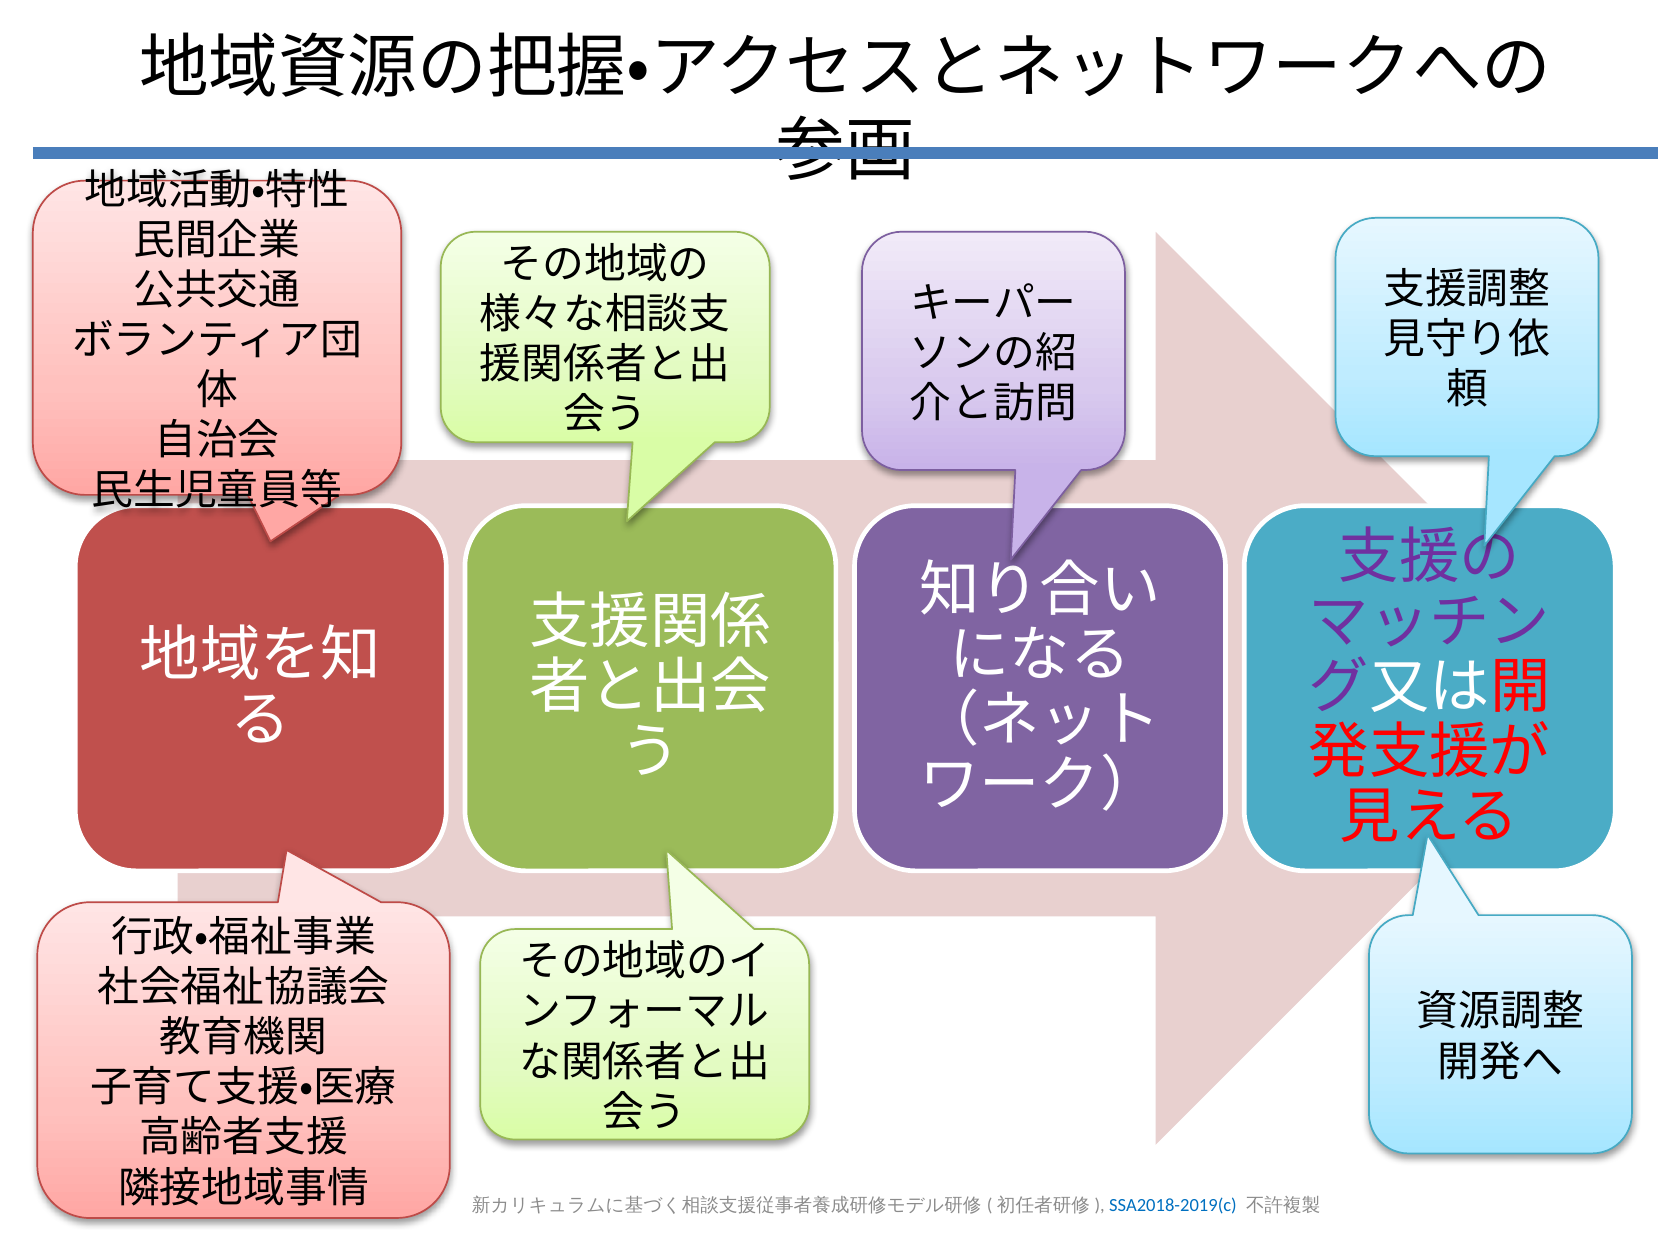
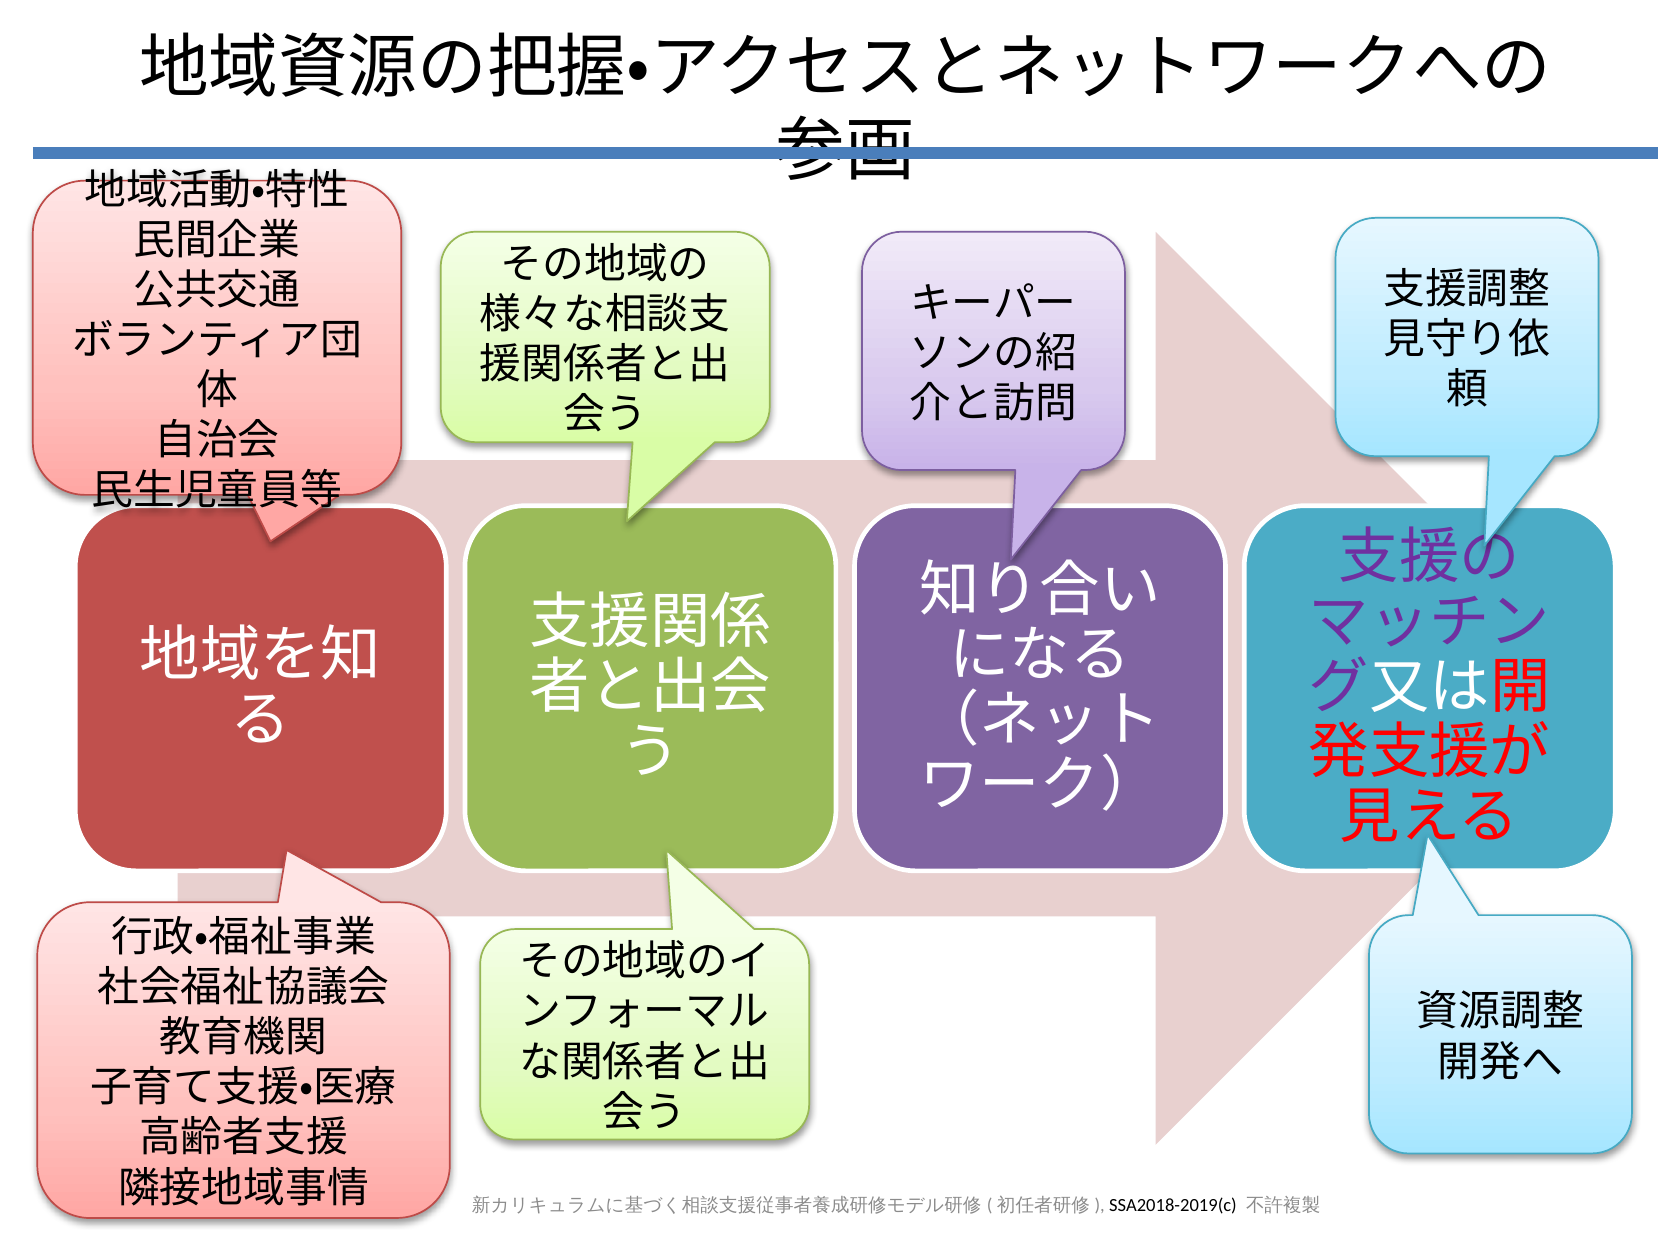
SSA2018-2019(c colour: blue -> black
